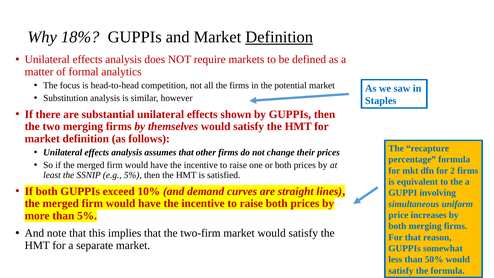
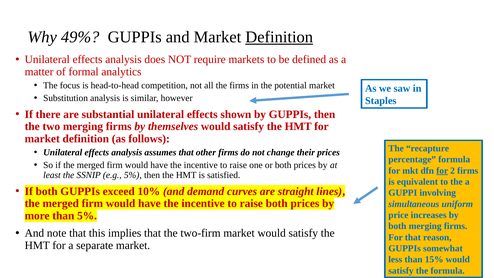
18%: 18% -> 49%
for at (442, 171) underline: none -> present
50%: 50% -> 15%
